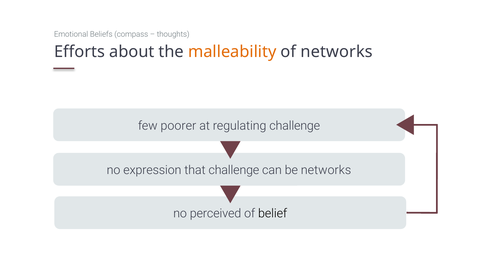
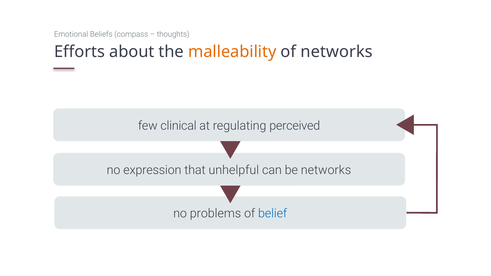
poorer: poorer -> clinical
regulating challenge: challenge -> perceived
that challenge: challenge -> unhelpful
perceived: perceived -> problems
belief colour: black -> blue
